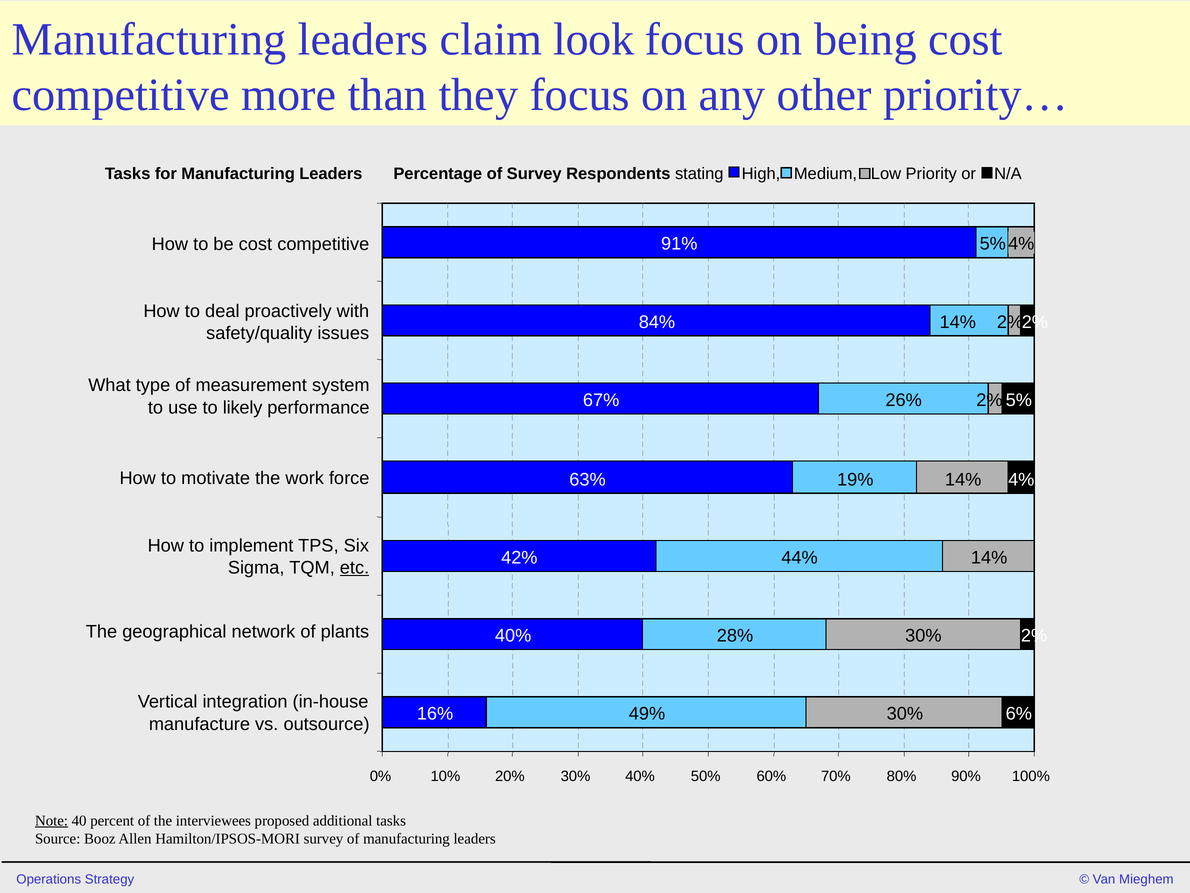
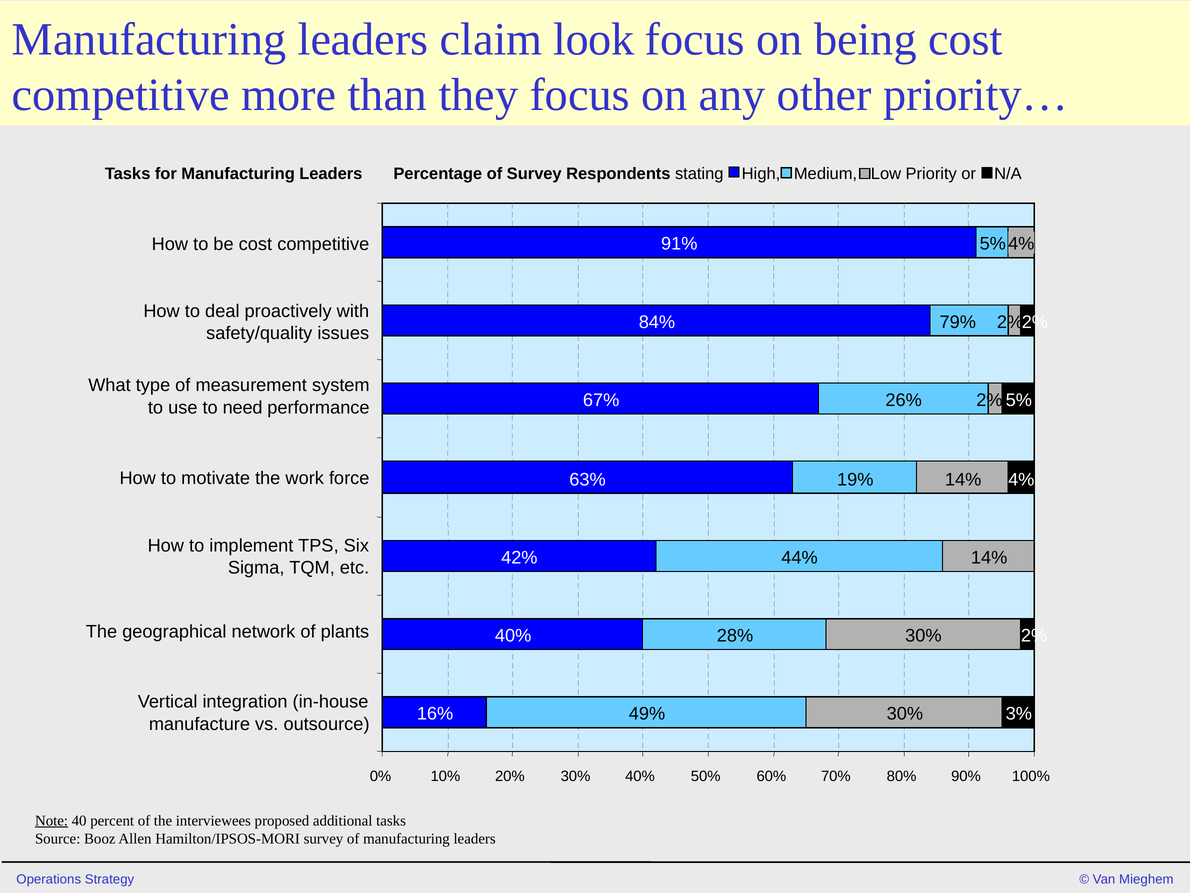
14% at (958, 322): 14% -> 79%
likely: likely -> need
etc underline: present -> none
6%: 6% -> 3%
